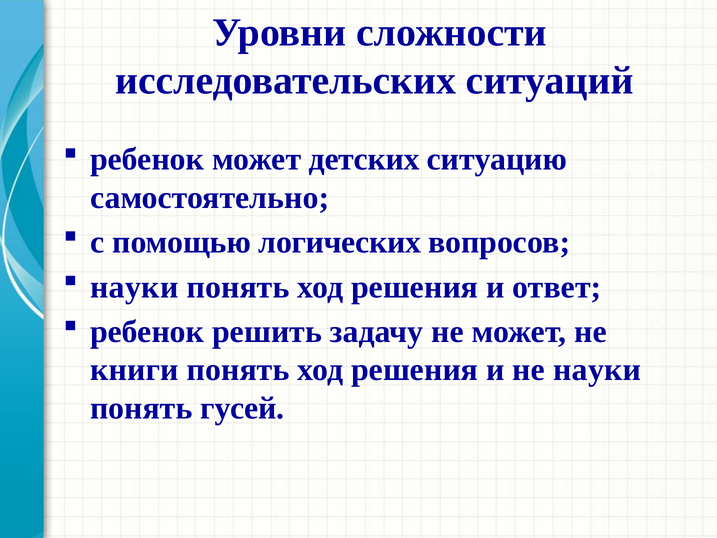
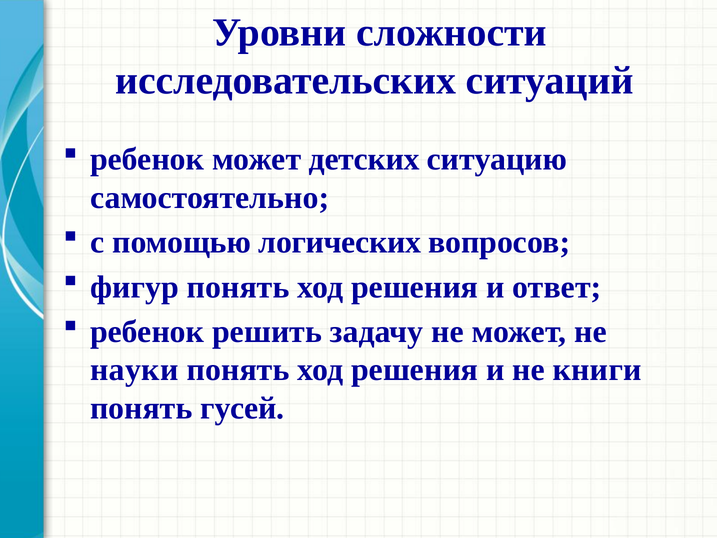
науки at (134, 287): науки -> фигур
книги: книги -> науки
не науки: науки -> книги
